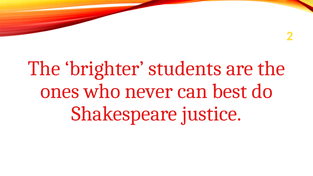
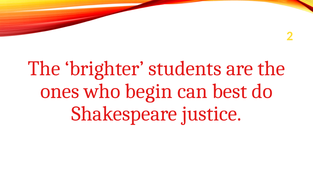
never: never -> begin
